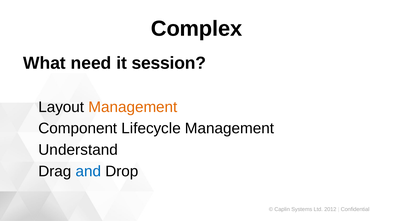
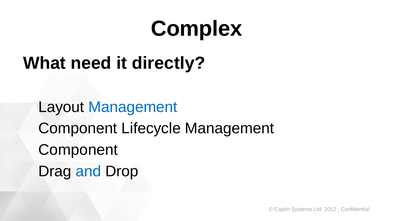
session: session -> directly
Management at (133, 107) colour: orange -> blue
Understand at (78, 150): Understand -> Component
